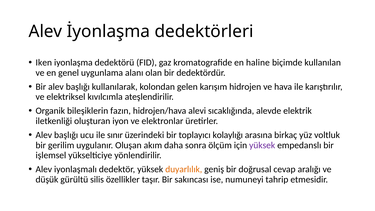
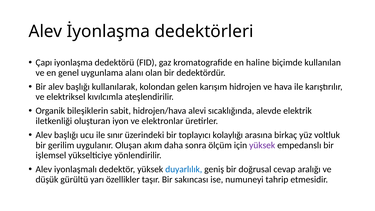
Iken: Iken -> Çapı
fazın: fazın -> sabit
duyarlılık colour: orange -> blue
silis: silis -> yarı
